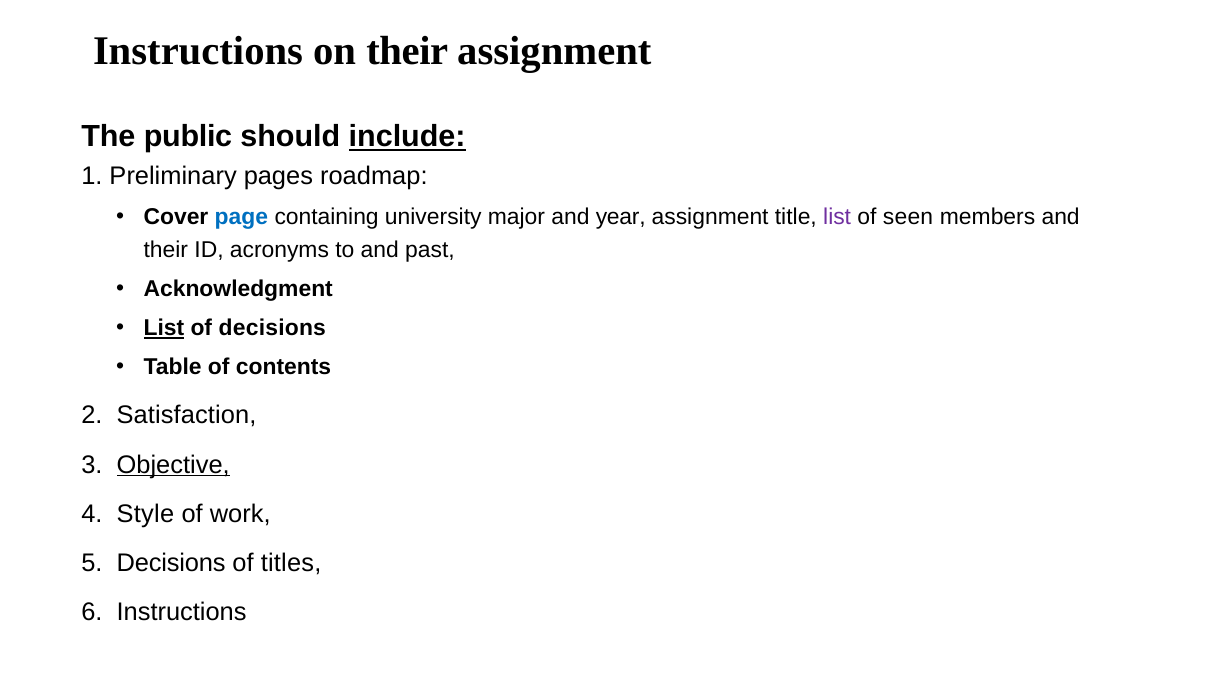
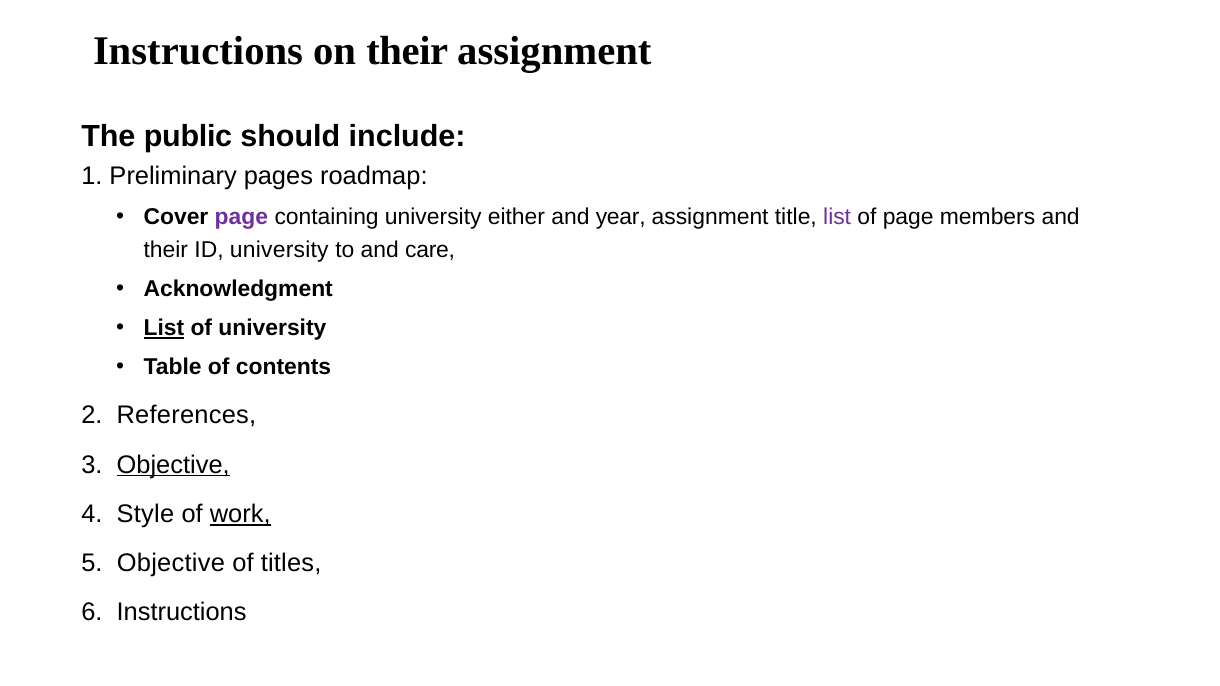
include underline: present -> none
page at (241, 217) colour: blue -> purple
major: major -> either
of seen: seen -> page
ID acronyms: acronyms -> university
past: past -> care
of decisions: decisions -> university
Satisfaction: Satisfaction -> References
work underline: none -> present
5 Decisions: Decisions -> Objective
